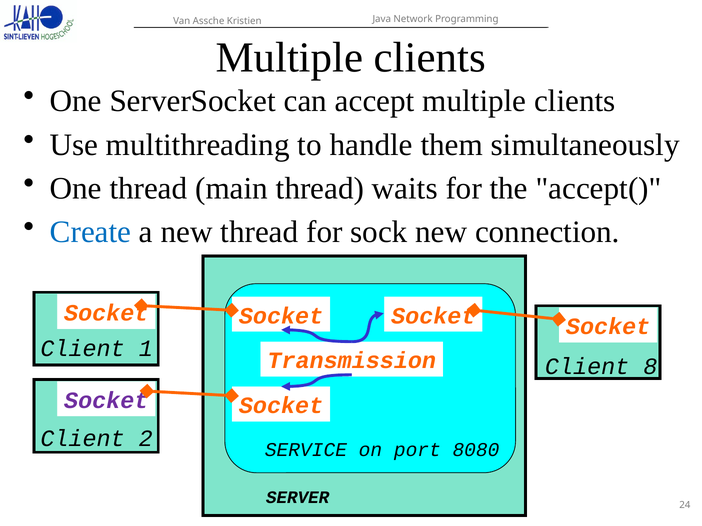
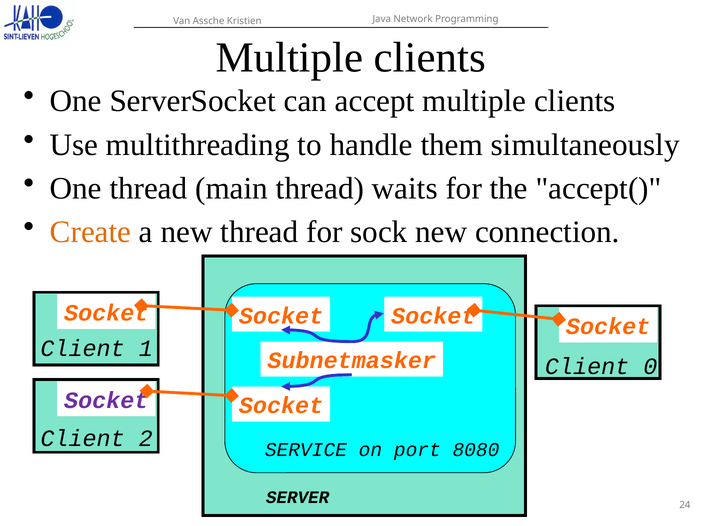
Create colour: blue -> orange
Transmission: Transmission -> Subnetmasker
8: 8 -> 0
